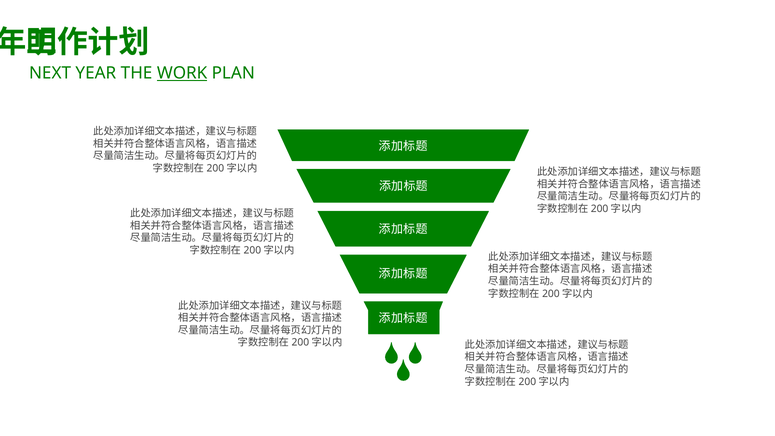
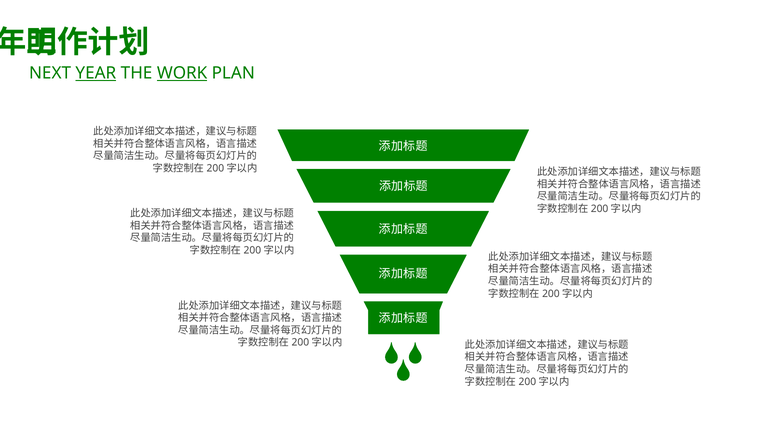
YEAR underline: none -> present
